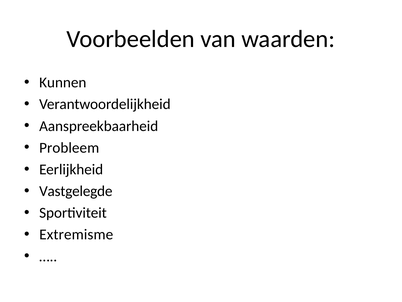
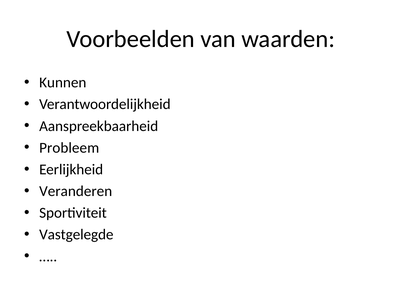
Vastgelegde: Vastgelegde -> Veranderen
Extremisme: Extremisme -> Vastgelegde
